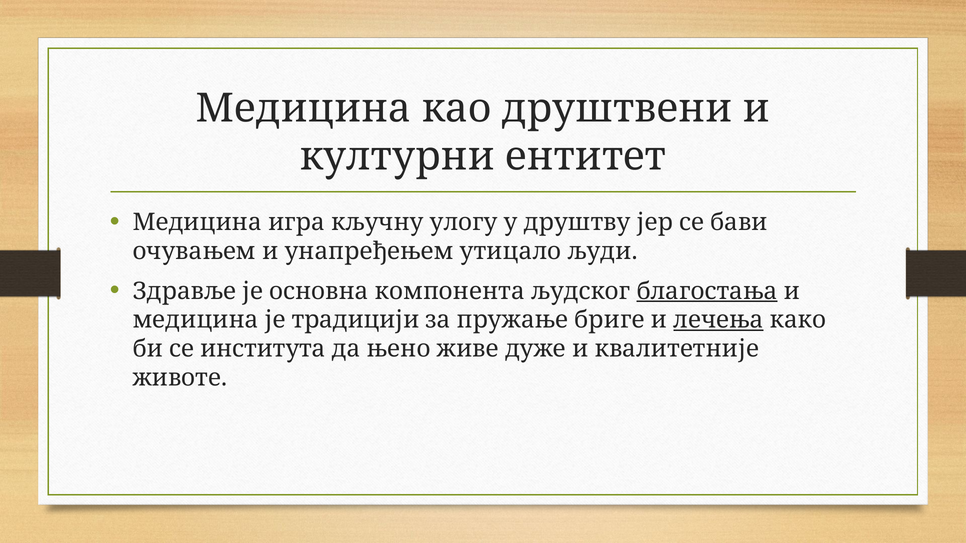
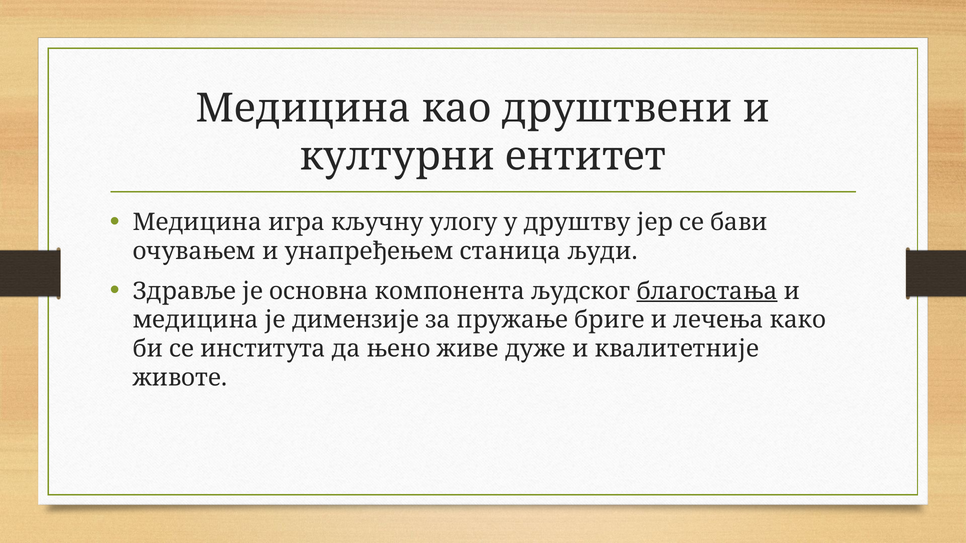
утицало: утицало -> станица
традицији: традицији -> димензије
лечења underline: present -> none
